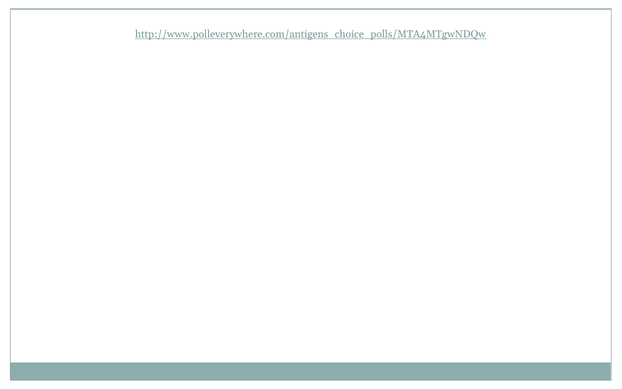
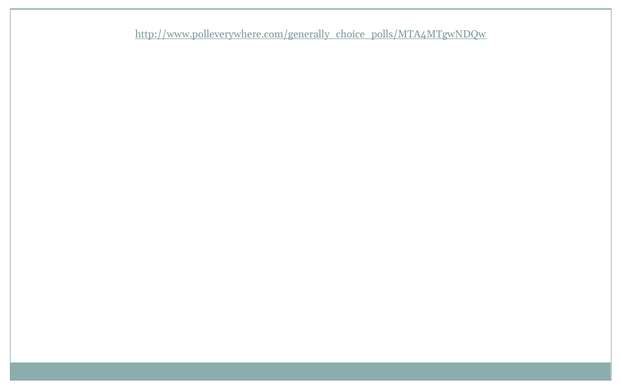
http://www.polleverywhere.com/antigens_choice_polls/MTA4MTgwNDQw: http://www.polleverywhere.com/antigens_choice_polls/MTA4MTgwNDQw -> http://www.polleverywhere.com/generally_choice_polls/MTA4MTgwNDQw
